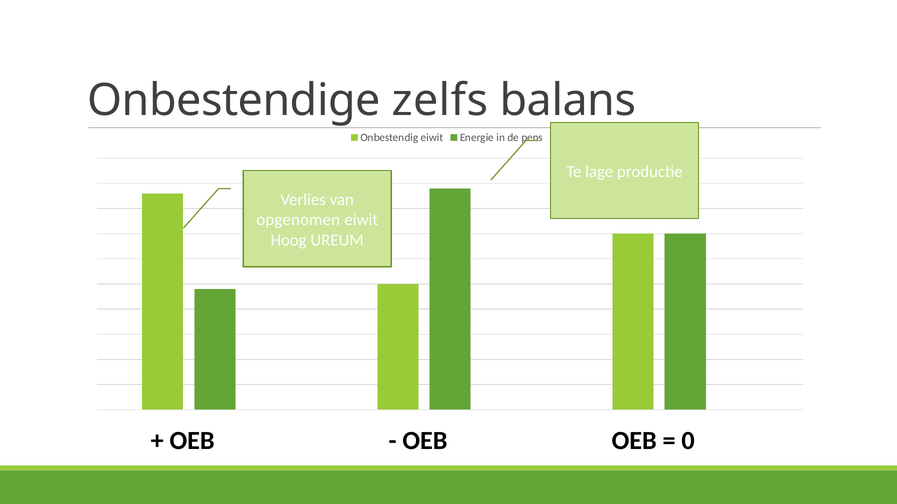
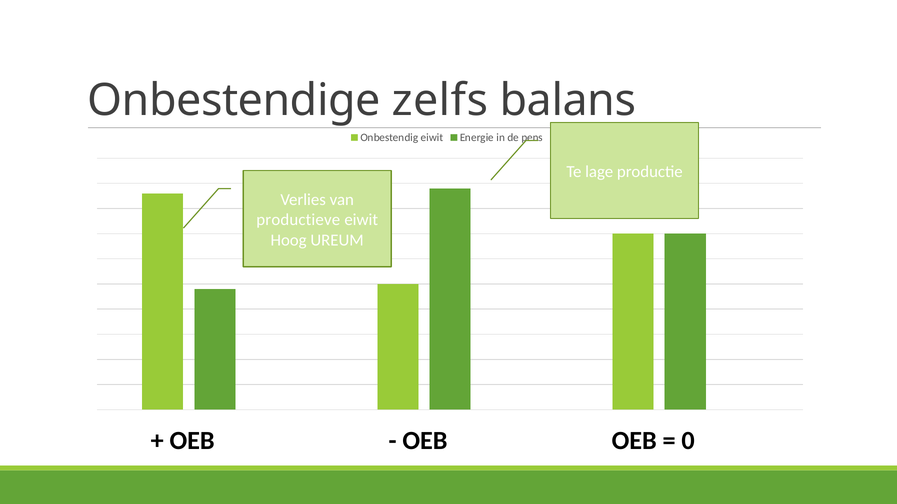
opgenomen: opgenomen -> productieve
